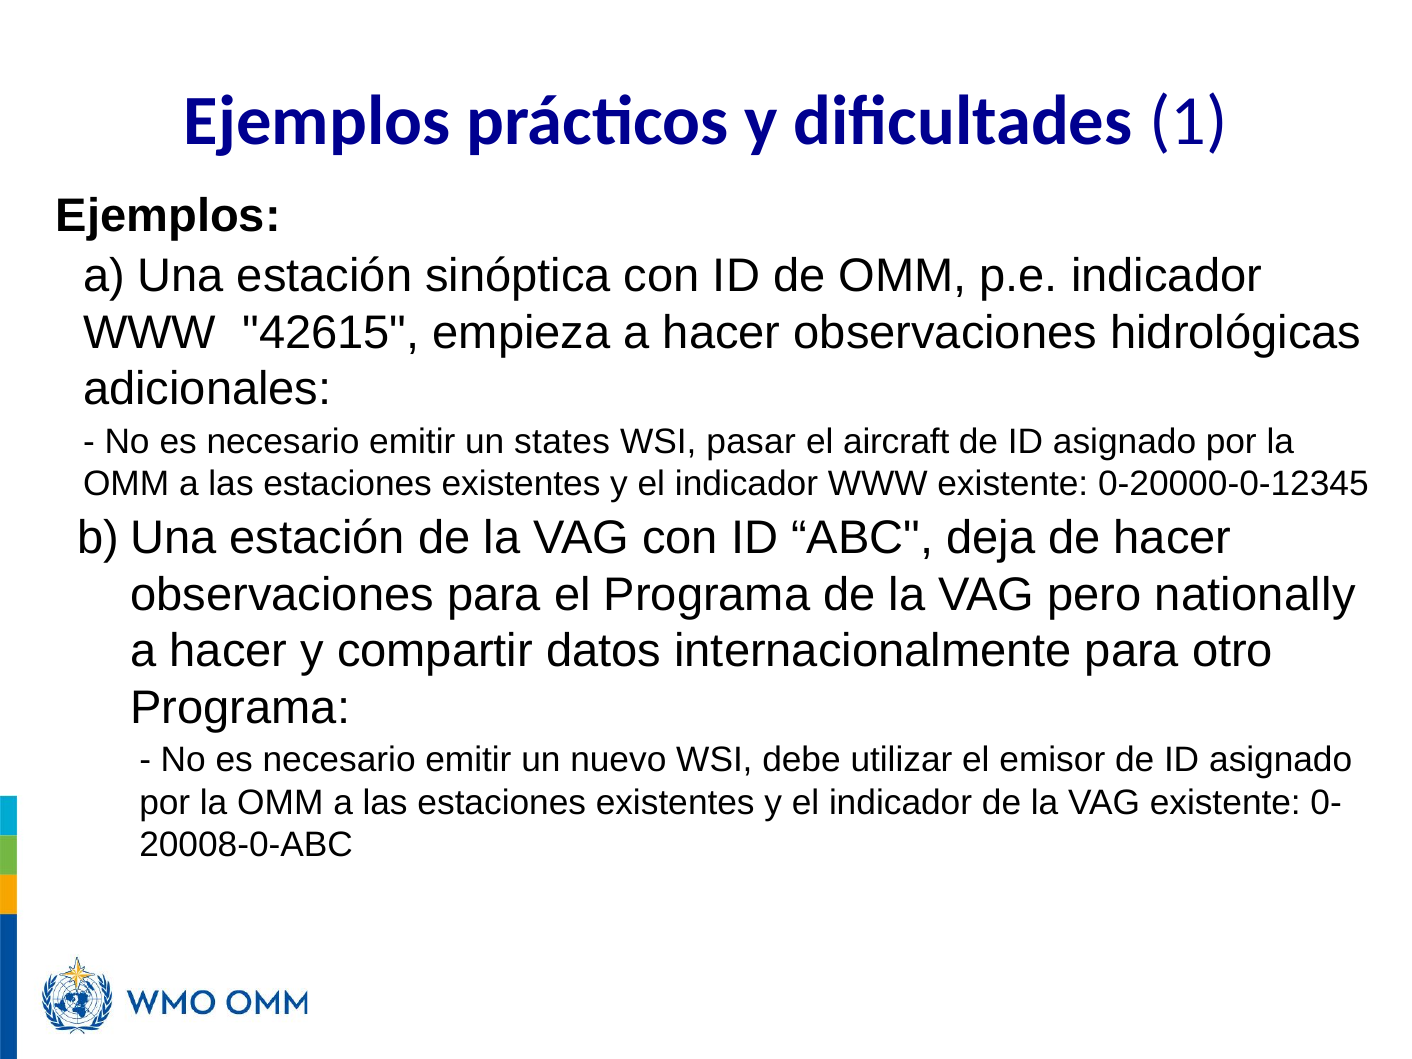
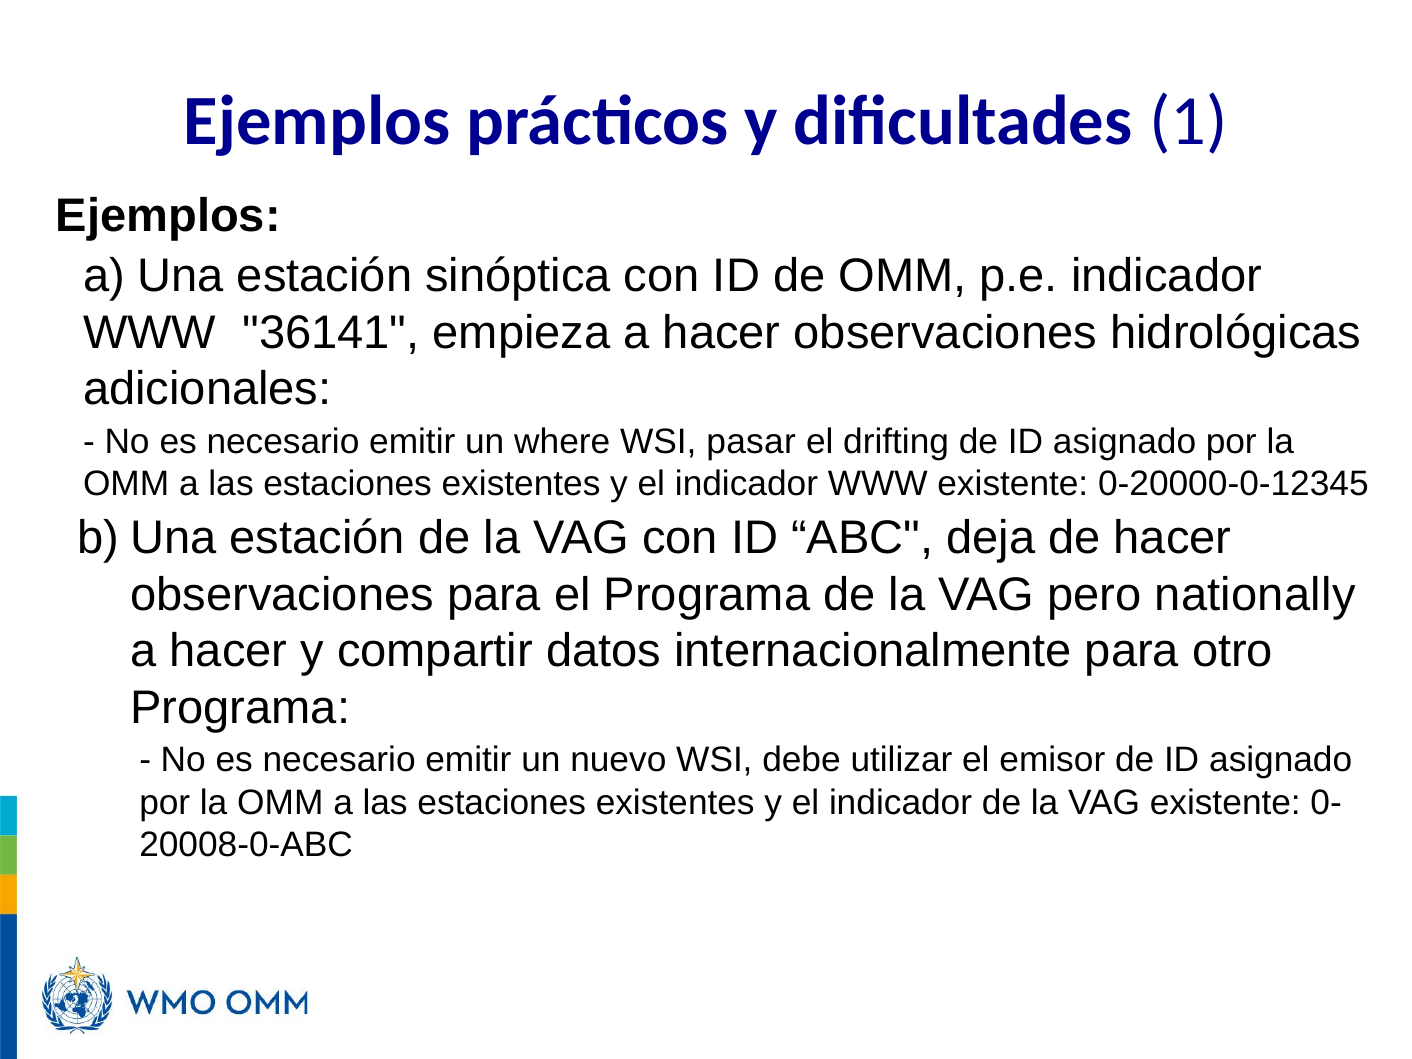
42615: 42615 -> 36141
states: states -> where
aircraft: aircraft -> drifting
